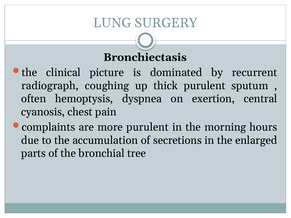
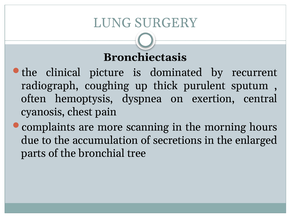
more purulent: purulent -> scanning
